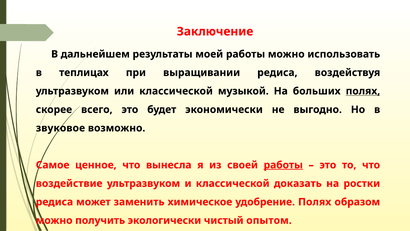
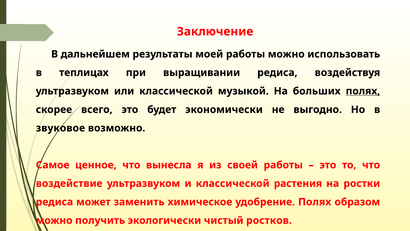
работы at (283, 165) underline: present -> none
доказать: доказать -> растения
опытом: опытом -> ростков
